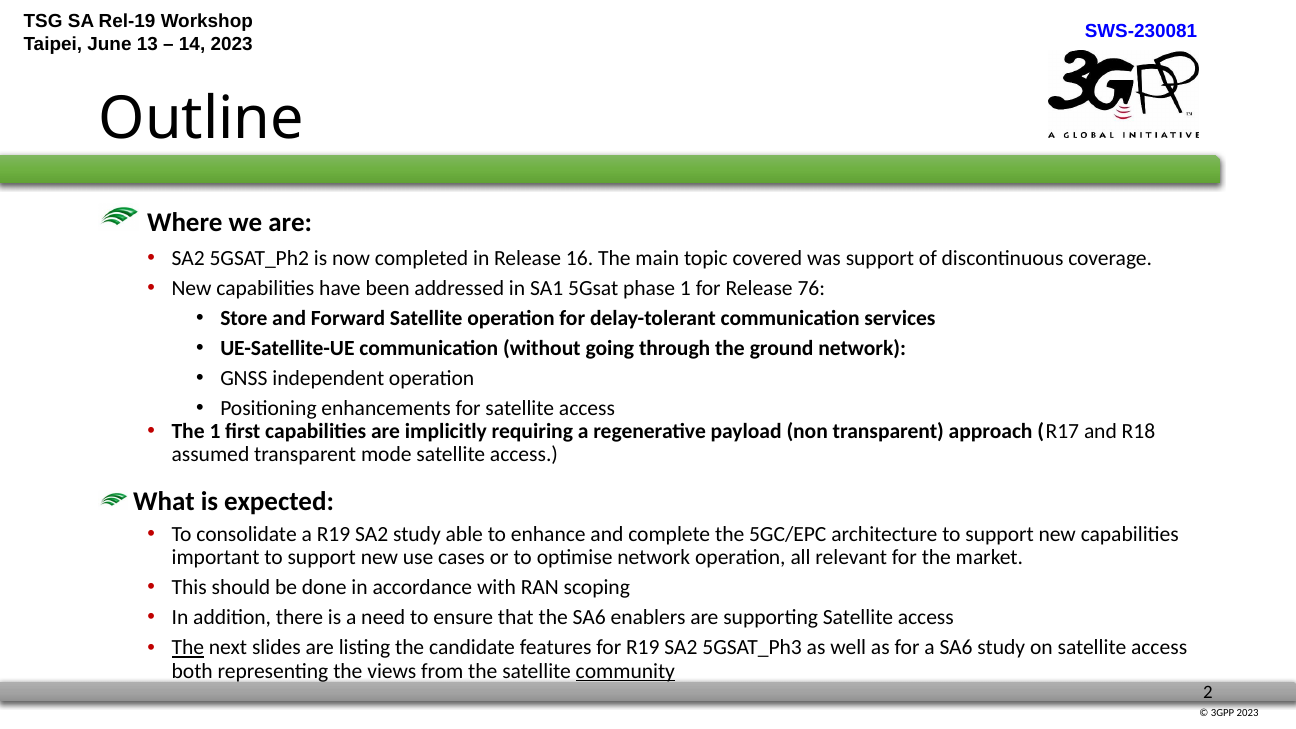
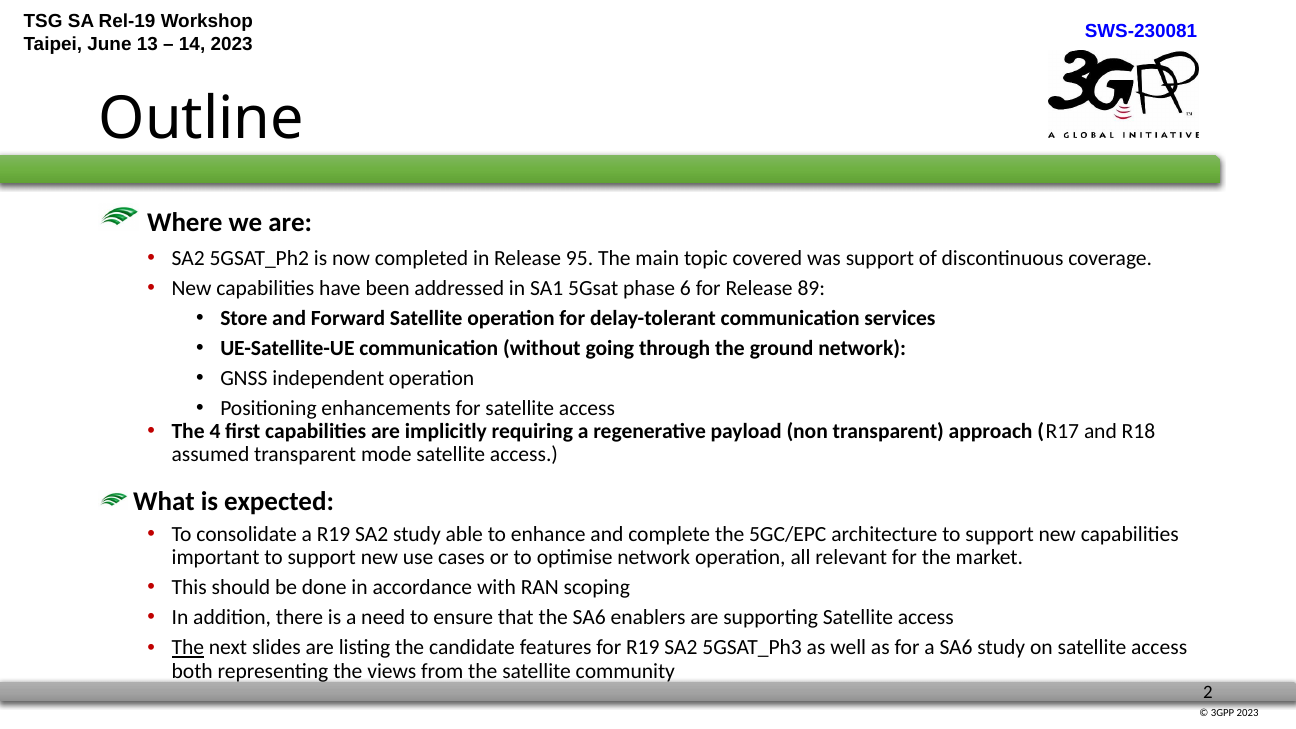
16: 16 -> 95
phase 1: 1 -> 6
76: 76 -> 89
The 1: 1 -> 4
community underline: present -> none
